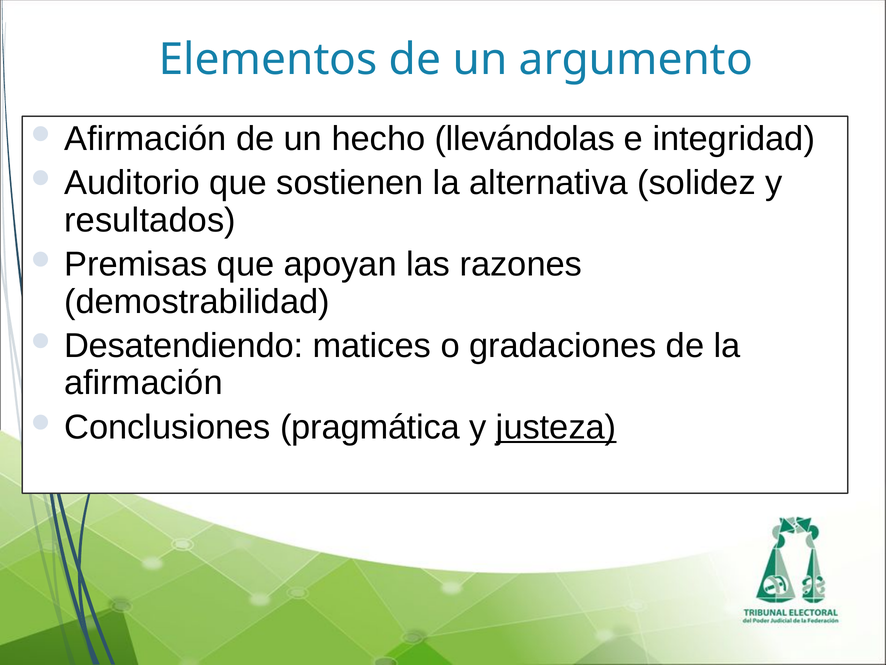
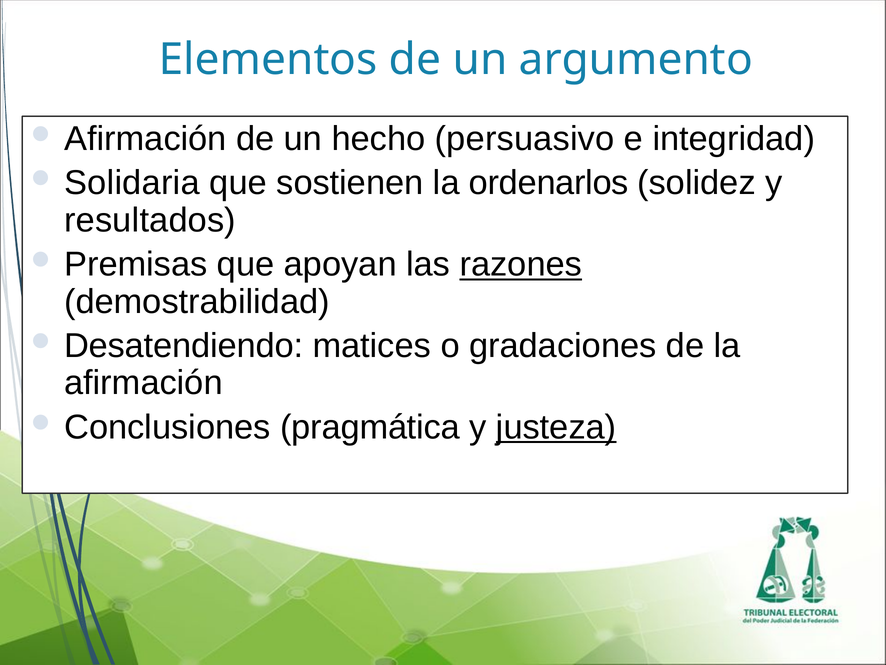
llevándolas: llevándolas -> persuasivo
Auditorio: Auditorio -> Solidaria
alternativa: alternativa -> ordenarlos
razones underline: none -> present
